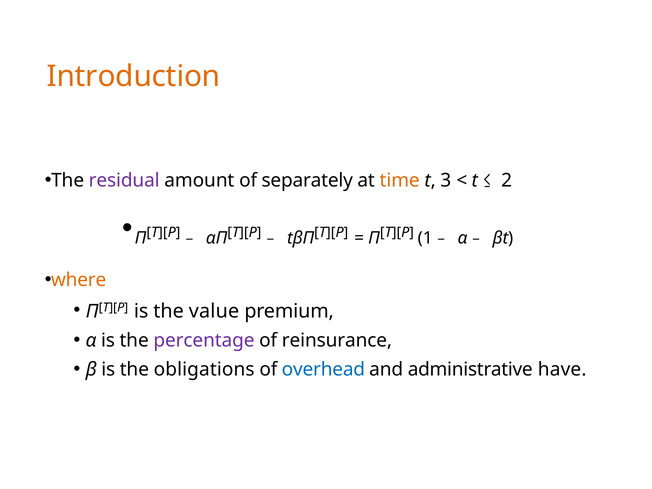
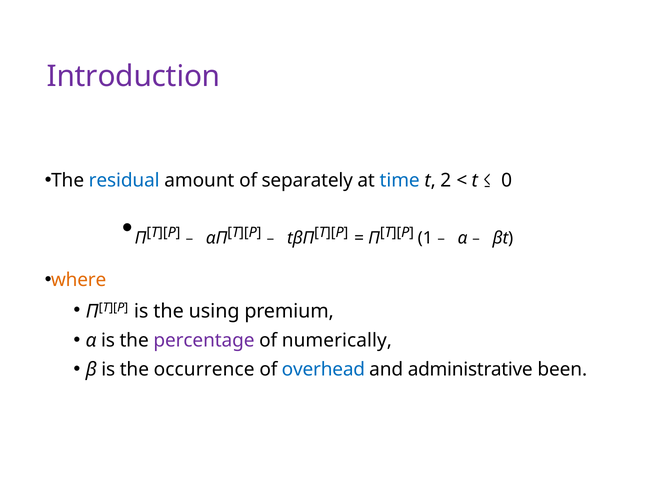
Introduction colour: orange -> purple
residual colour: purple -> blue
time colour: orange -> blue
3: 3 -> 2
2: 2 -> 0
value: value -> using
reinsurance: reinsurance -> numerically
obligations: obligations -> occurrence
have: have -> been
